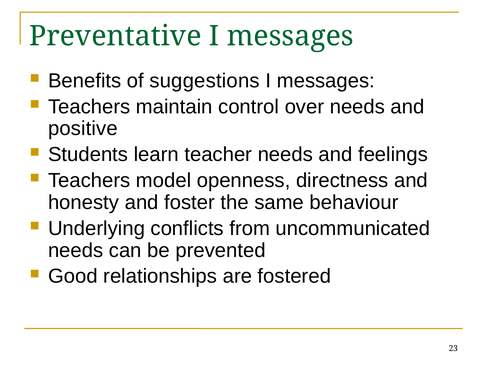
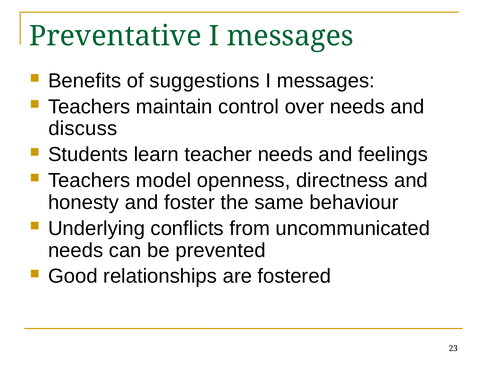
positive: positive -> discuss
